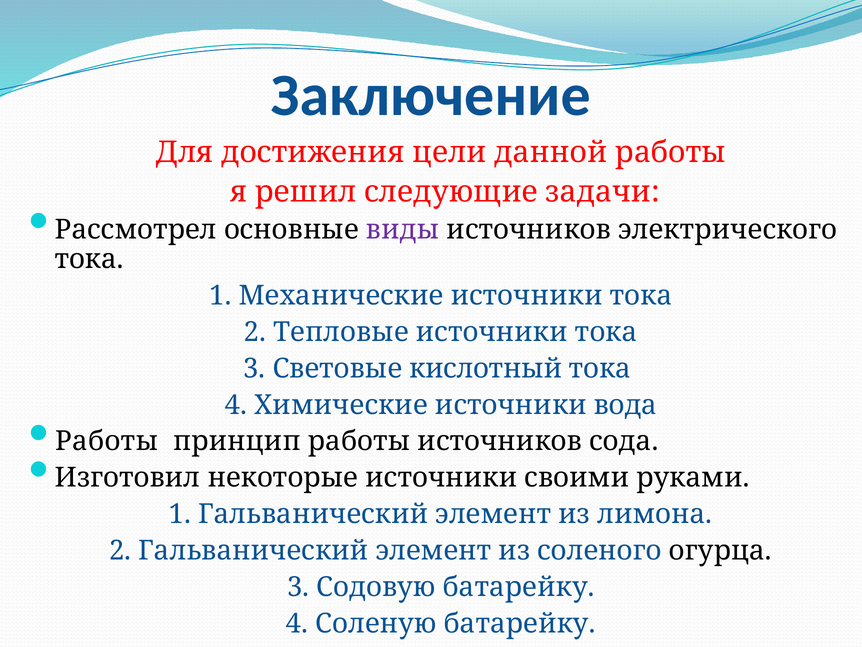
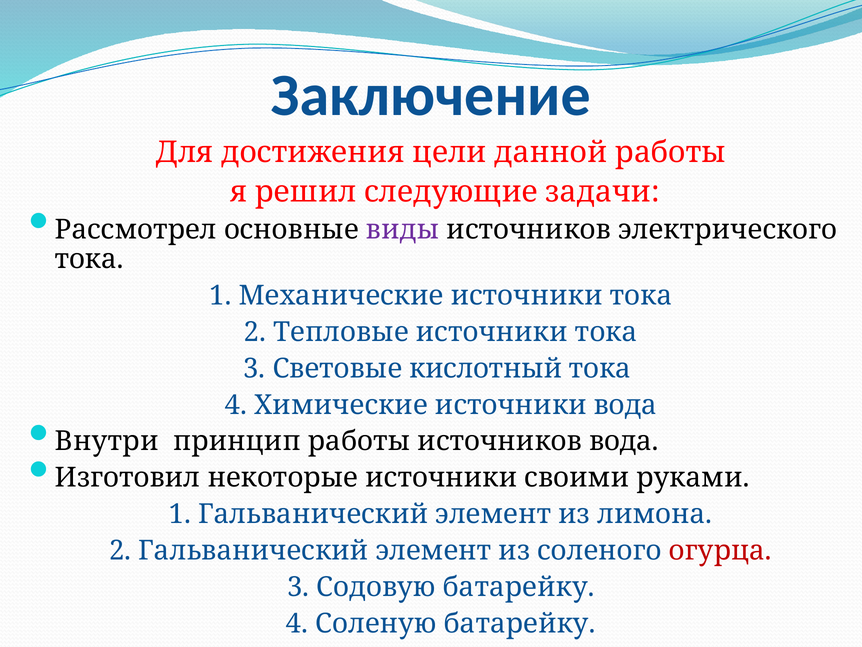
Работы at (107, 441): Работы -> Внутри
источников сода: сода -> вода
огурца colour: black -> red
